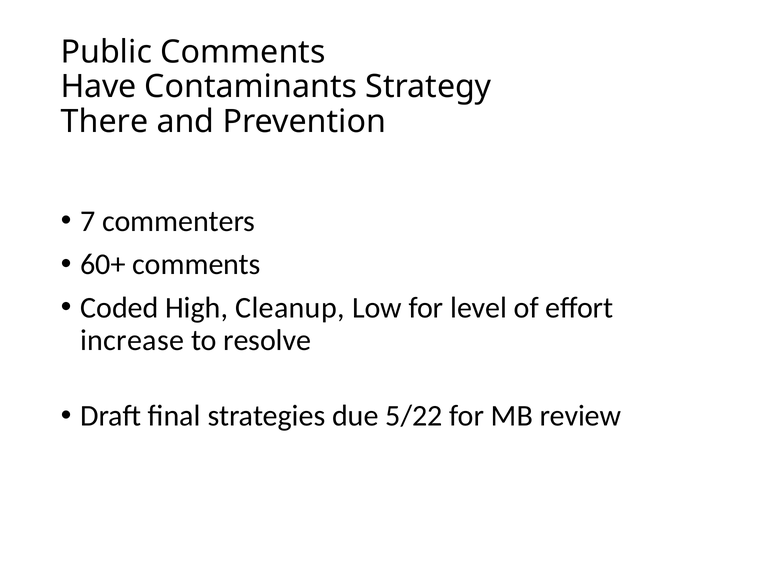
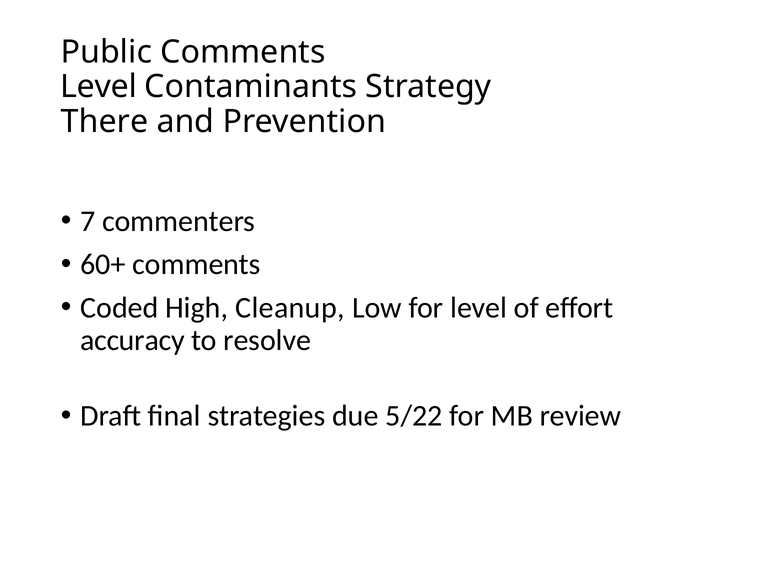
Have at (99, 87): Have -> Level
increase: increase -> accuracy
